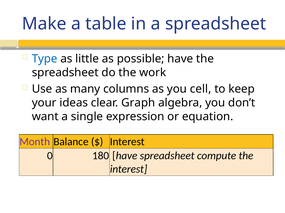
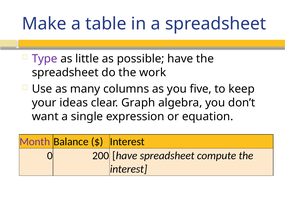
Type colour: blue -> purple
cell: cell -> five
180: 180 -> 200
